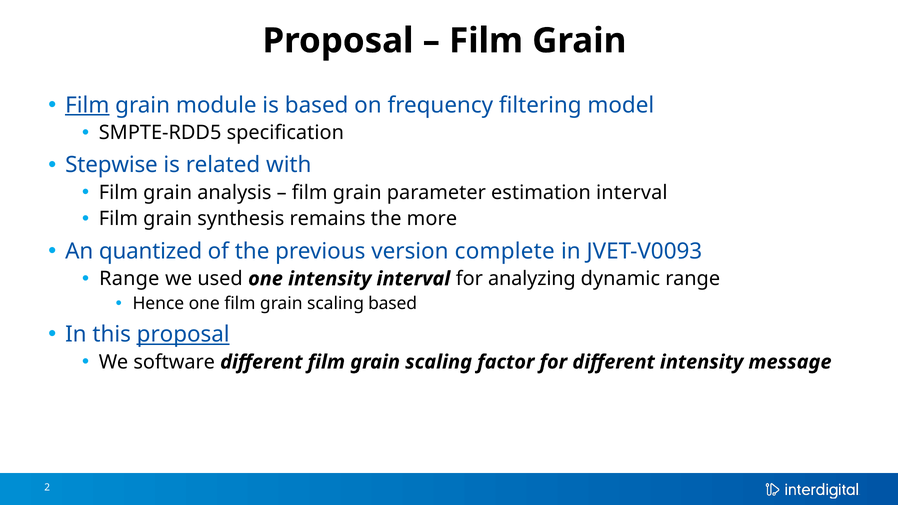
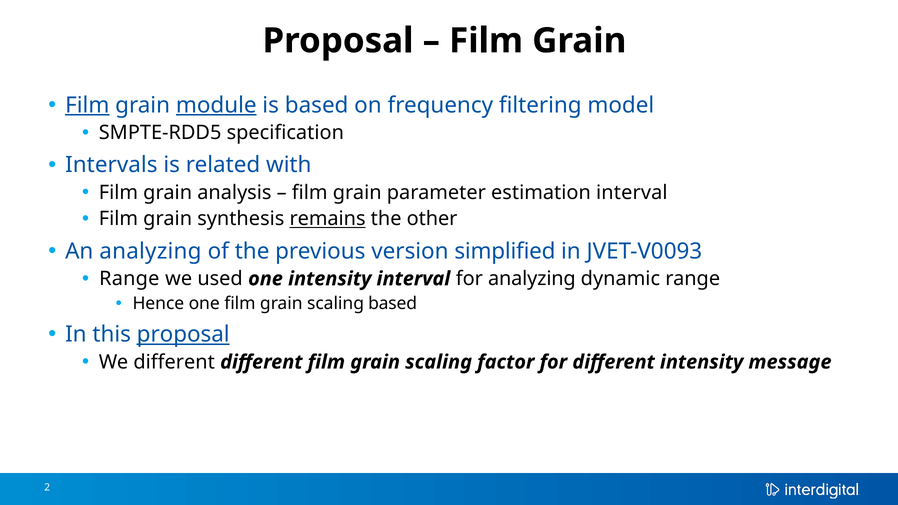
module underline: none -> present
Stepwise: Stepwise -> Intervals
remains underline: none -> present
more: more -> other
An quantized: quantized -> analyzing
complete: complete -> simplified
We software: software -> different
